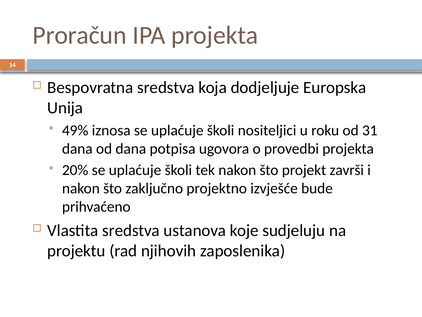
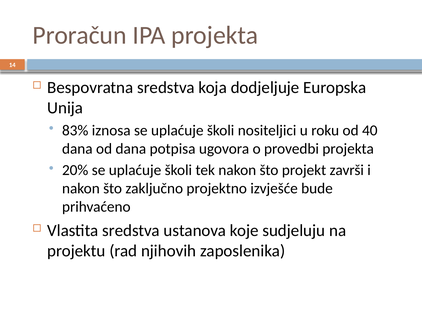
49%: 49% -> 83%
31: 31 -> 40
